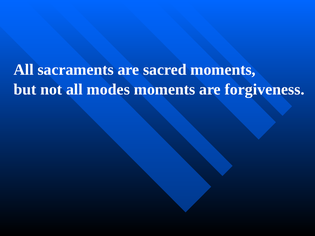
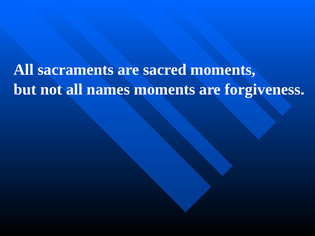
modes: modes -> names
